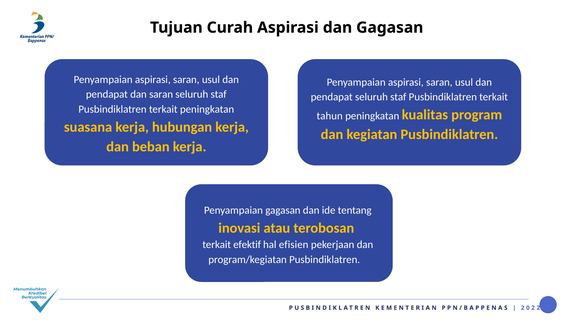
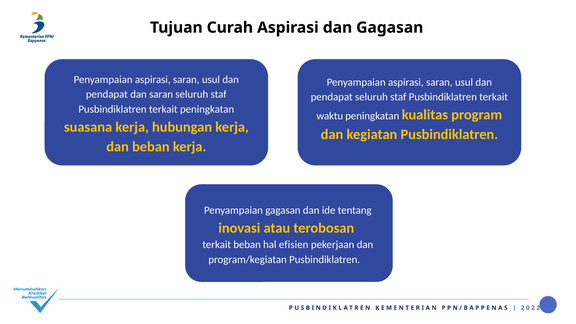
tahun: tahun -> waktu
terkait efektif: efektif -> beban
